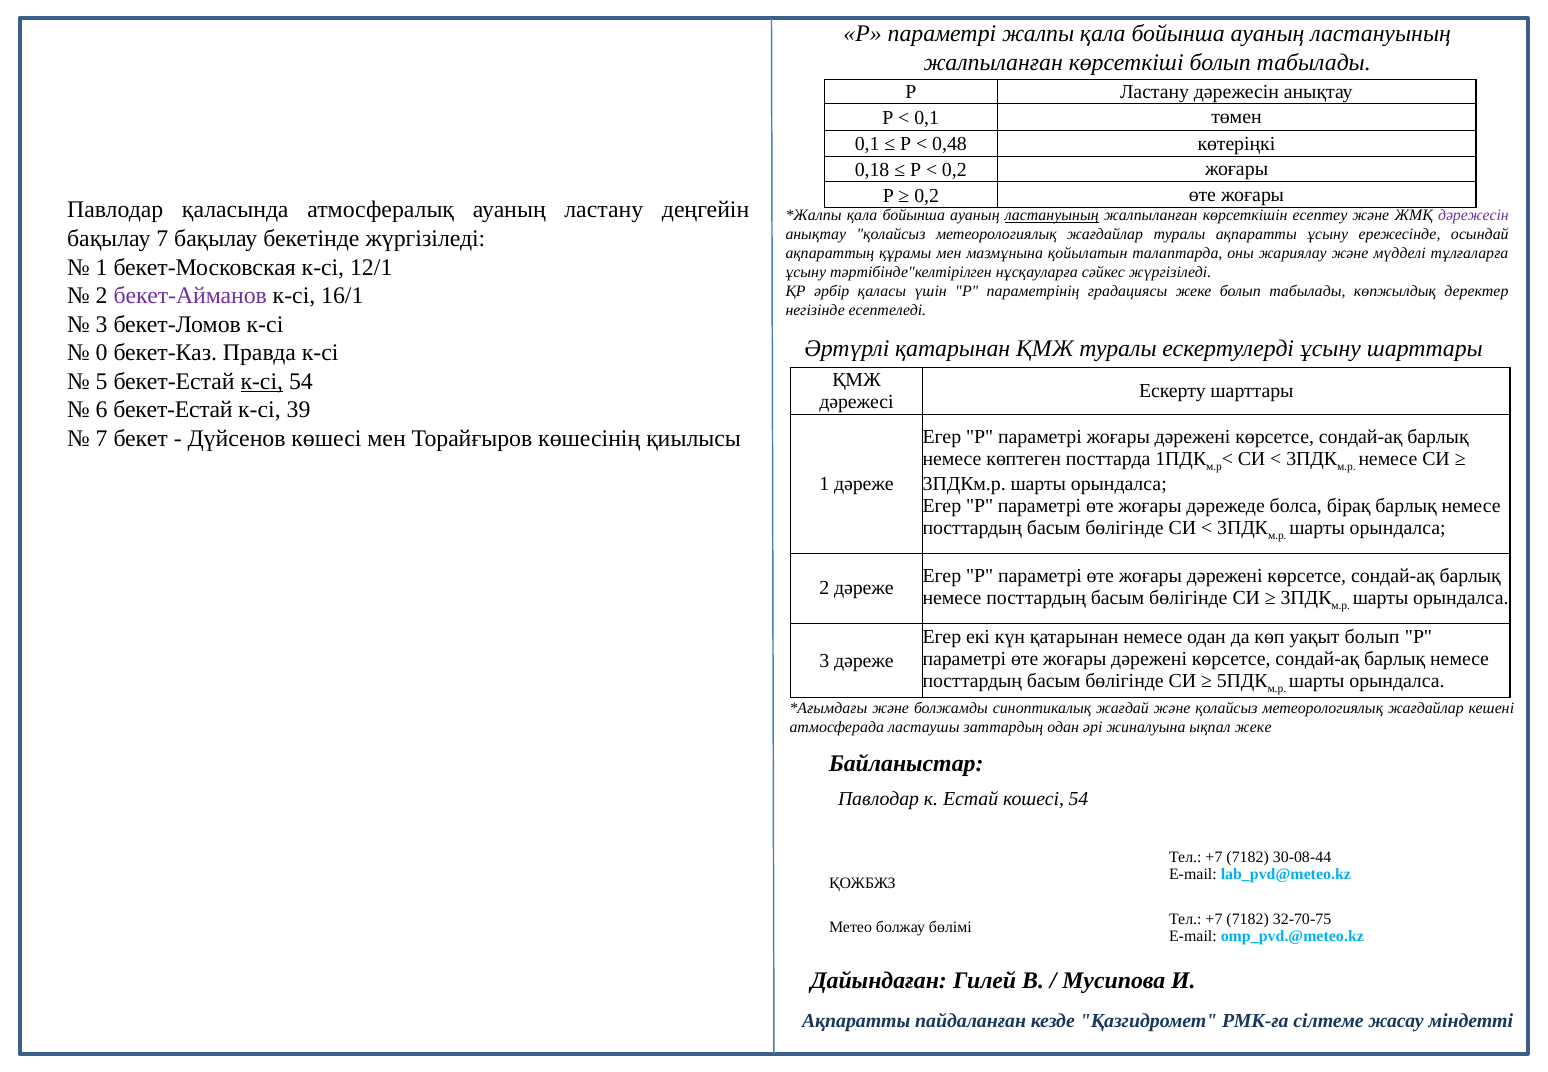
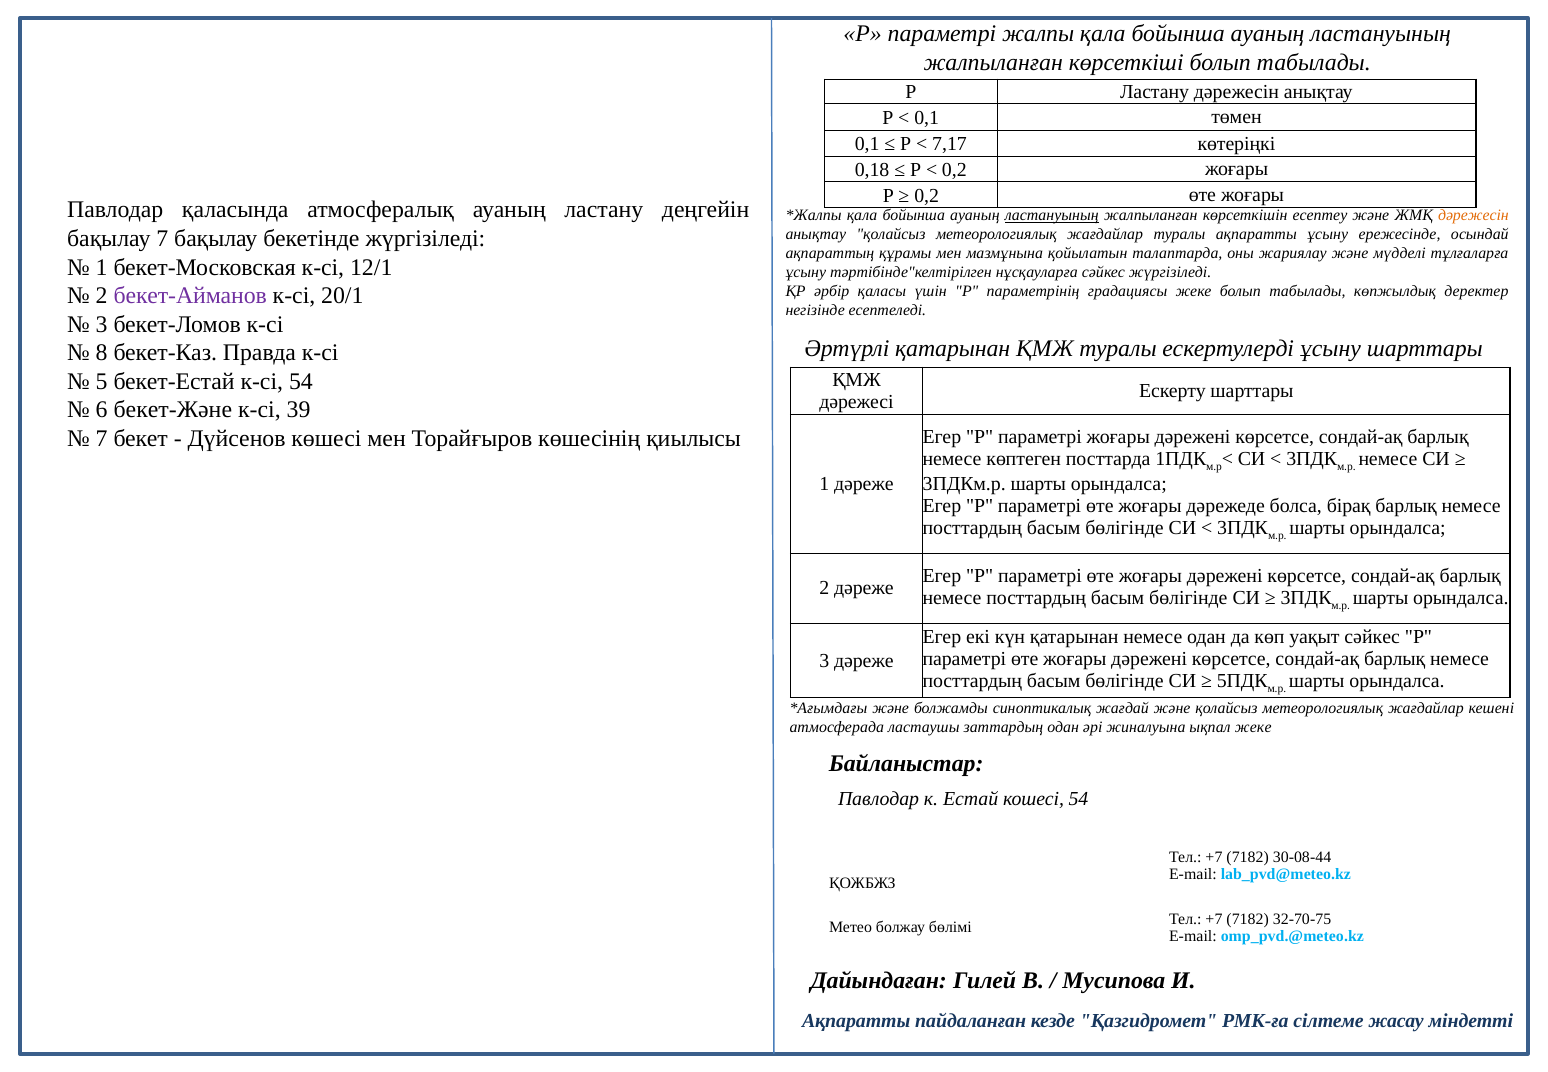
0,48: 0,48 -> 7,17
дәрежесін at (1473, 215) colour: purple -> orange
16/1: 16/1 -> 20/1
0: 0 -> 8
к-сі at (262, 381) underline: present -> none
6 бекет-Естай: бекет-Естай -> бекет-Және
уақыт болып: болып -> сәйкес
